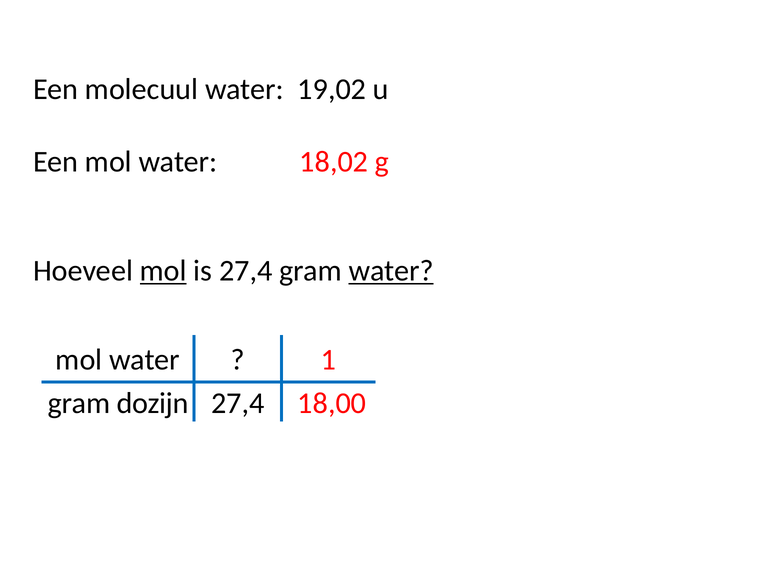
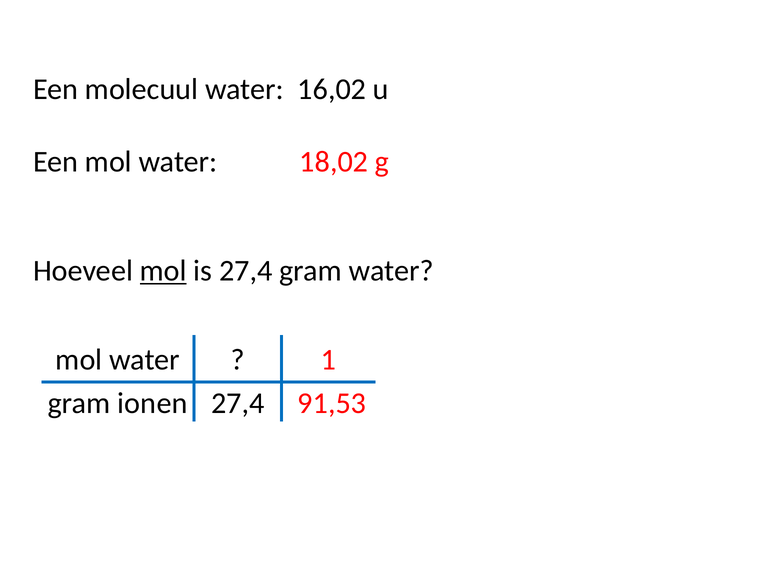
19,02: 19,02 -> 16,02
water at (391, 271) underline: present -> none
dozijn: dozijn -> ionen
18,00: 18,00 -> 91,53
